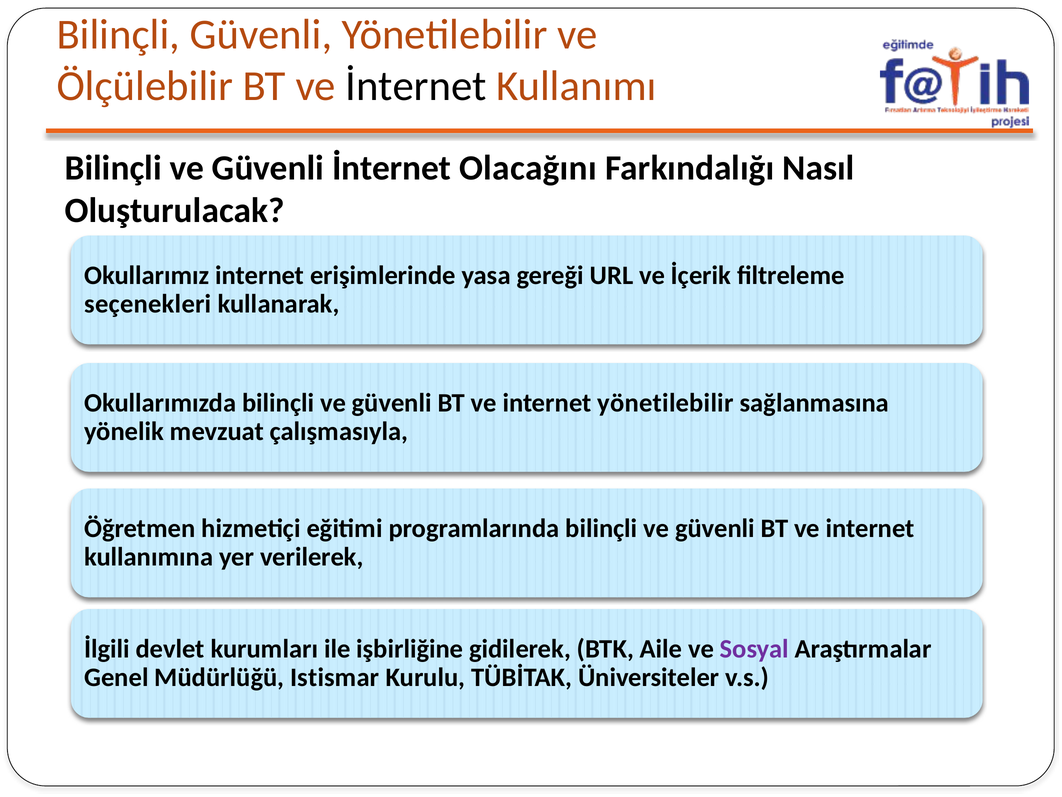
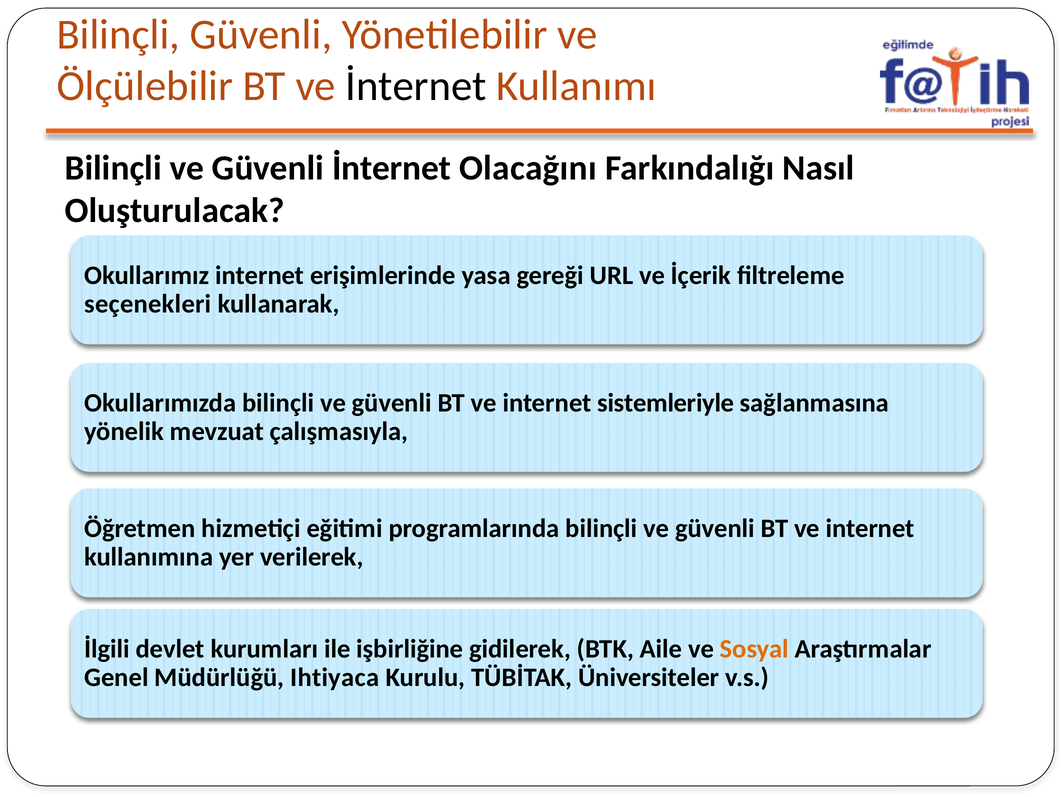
internet yönetilebilir: yönetilebilir -> sistemleriyle
Sosyal colour: purple -> orange
Istismar: Istismar -> Ihtiyaca
